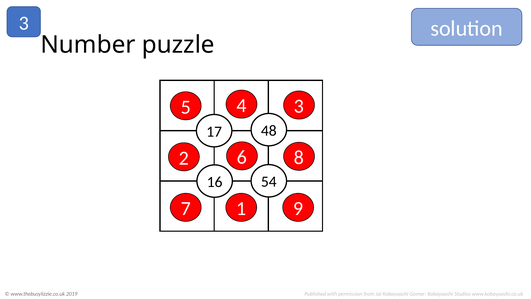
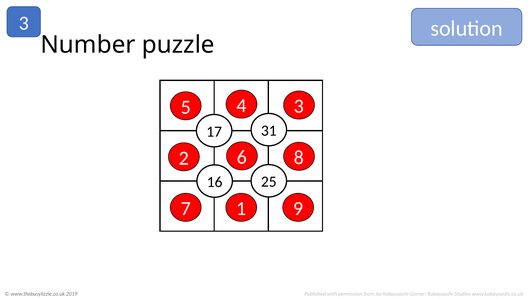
48: 48 -> 31
54: 54 -> 25
